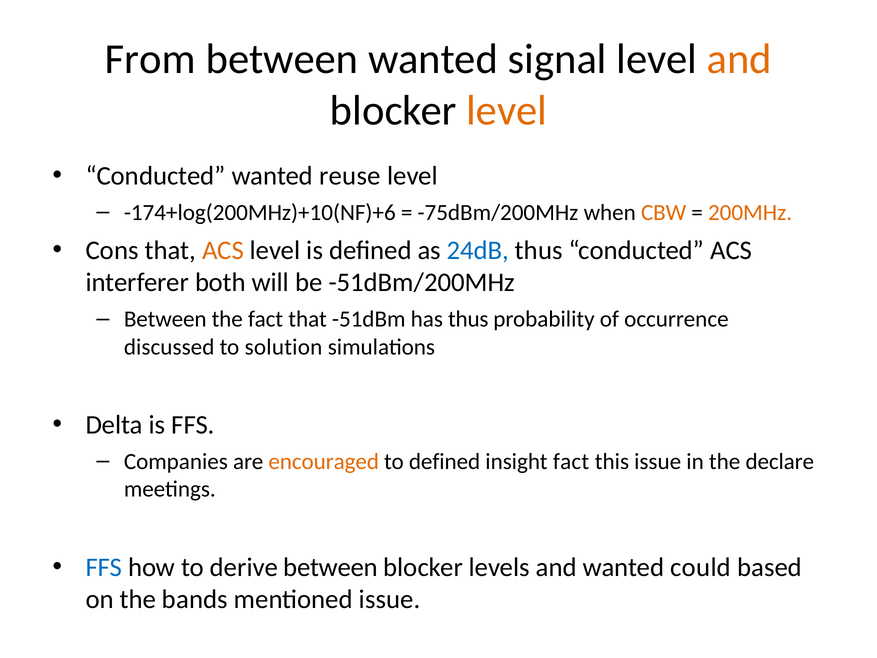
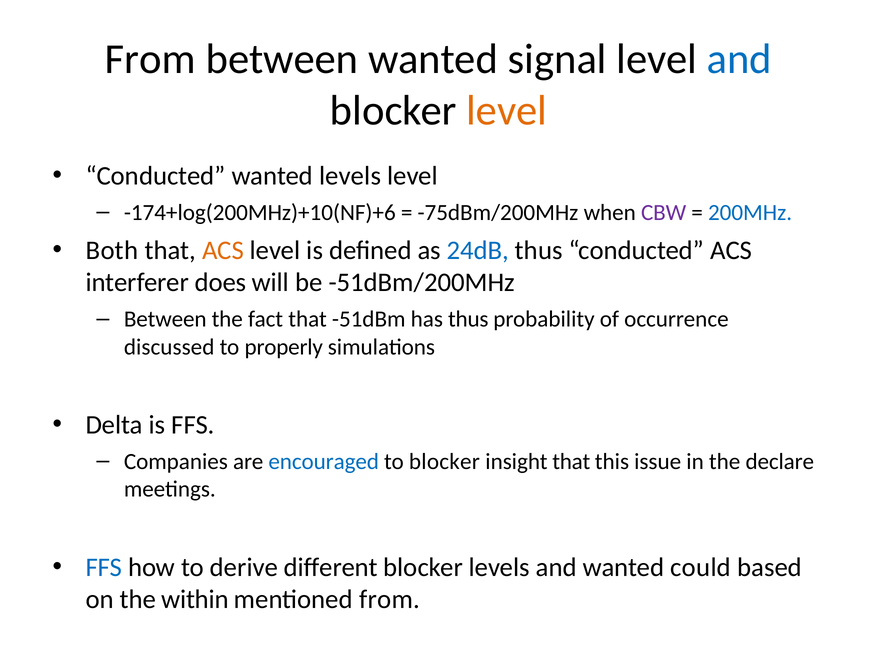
and at (739, 59) colour: orange -> blue
wanted reuse: reuse -> levels
CBW colour: orange -> purple
200MHz colour: orange -> blue
Cons: Cons -> Both
both: both -> does
solution: solution -> properly
encouraged colour: orange -> blue
to defined: defined -> blocker
insight fact: fact -> that
derive between: between -> different
bands: bands -> within
mentioned issue: issue -> from
